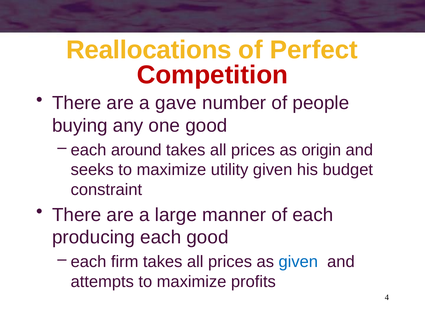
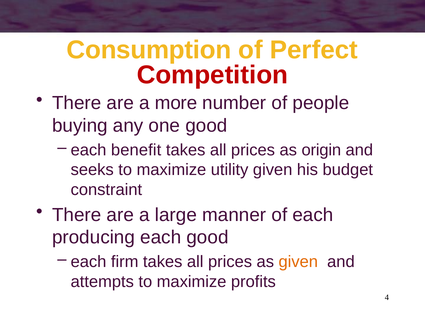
Reallocations: Reallocations -> Consumption
gave: gave -> more
around: around -> benefit
given at (298, 262) colour: blue -> orange
